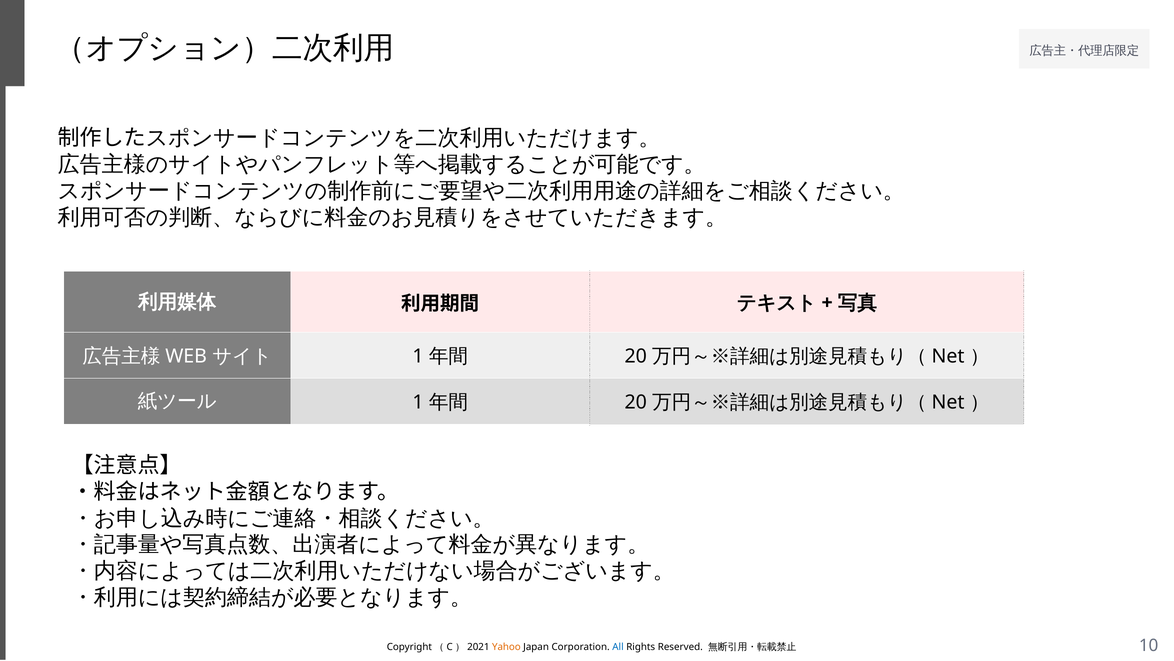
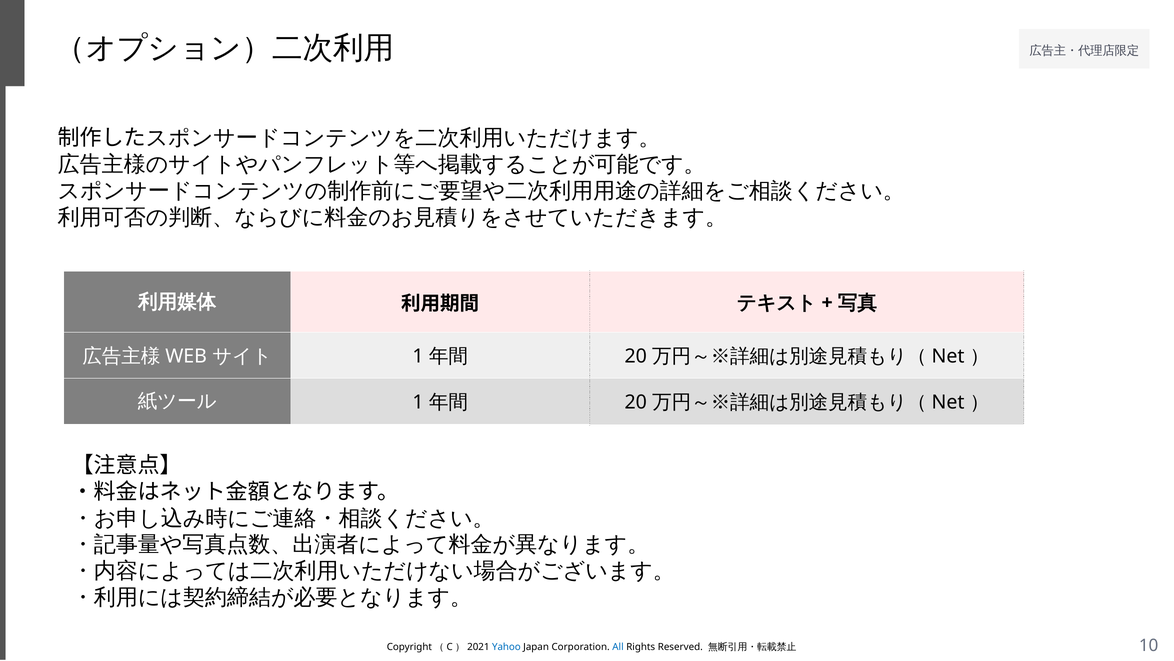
Yahoo colour: orange -> blue
